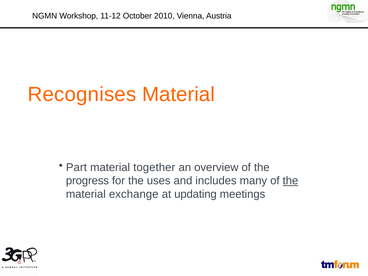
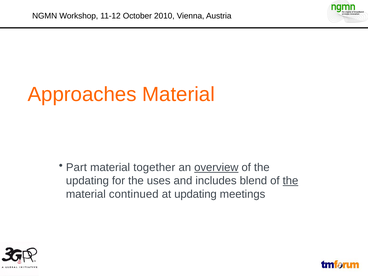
Recognises: Recognises -> Approaches
overview underline: none -> present
progress at (87, 181): progress -> updating
many: many -> blend
exchange: exchange -> continued
